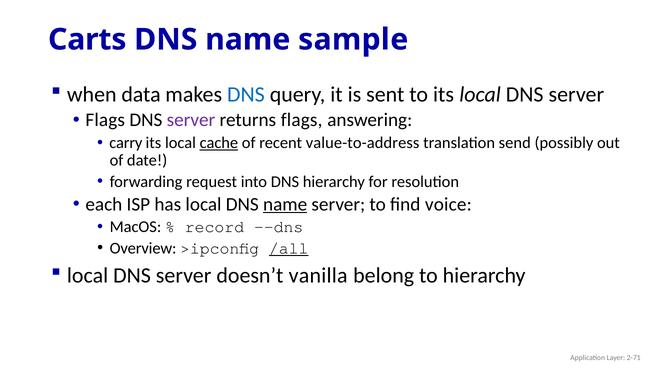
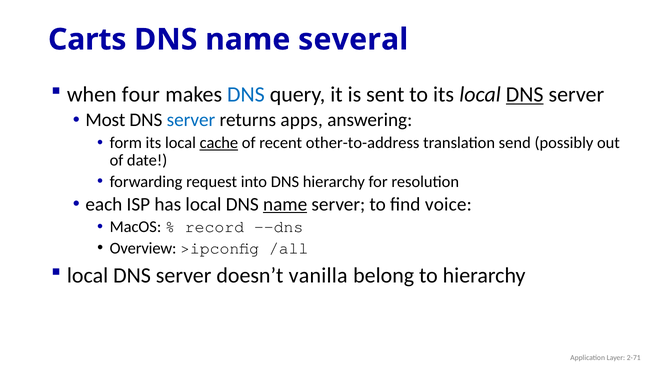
sample: sample -> several
data: data -> four
DNS at (525, 95) underline: none -> present
Flags at (105, 120): Flags -> Most
server at (191, 120) colour: purple -> blue
returns flags: flags -> apps
carry: carry -> form
value-to-address: value-to-address -> other-to-address
/all underline: present -> none
